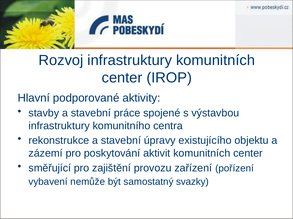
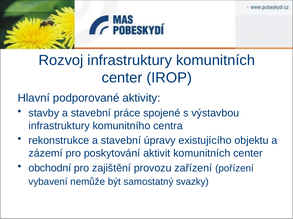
směřující: směřující -> obchodní
